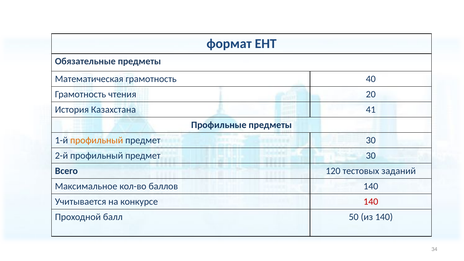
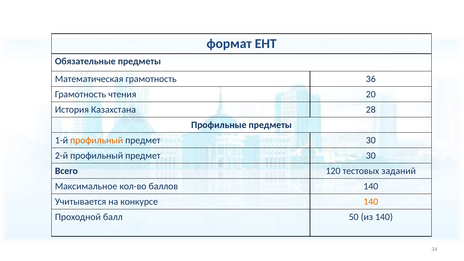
40: 40 -> 36
41: 41 -> 28
140 at (371, 202) colour: red -> orange
